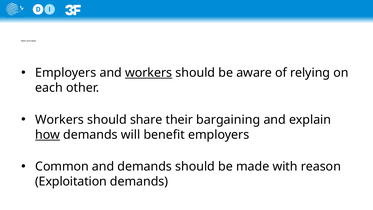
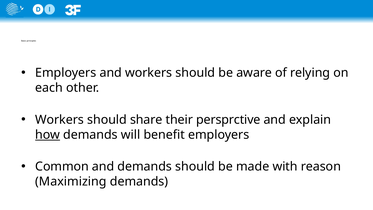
workers at (149, 73) underline: present -> none
bargaining: bargaining -> persprctive
Exploitation: Exploitation -> Maximizing
